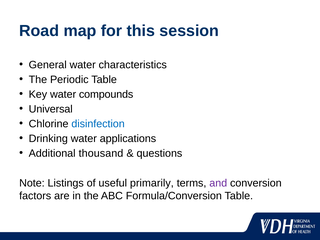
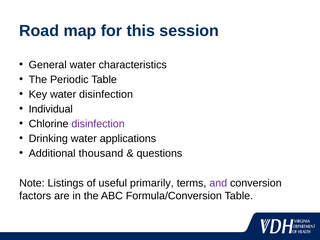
water compounds: compounds -> disinfection
Universal: Universal -> Individual
disinfection at (98, 124) colour: blue -> purple
